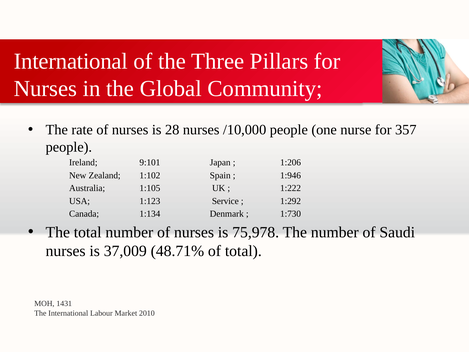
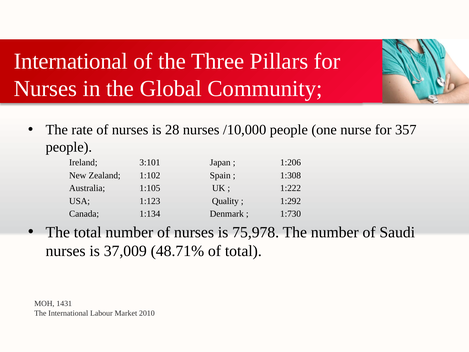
9:101: 9:101 -> 3:101
1:946: 1:946 -> 1:308
Service: Service -> Quality
